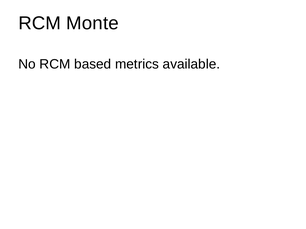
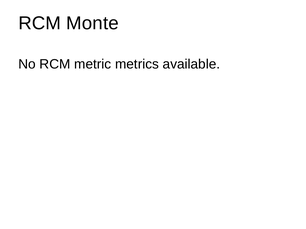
based: based -> metric
